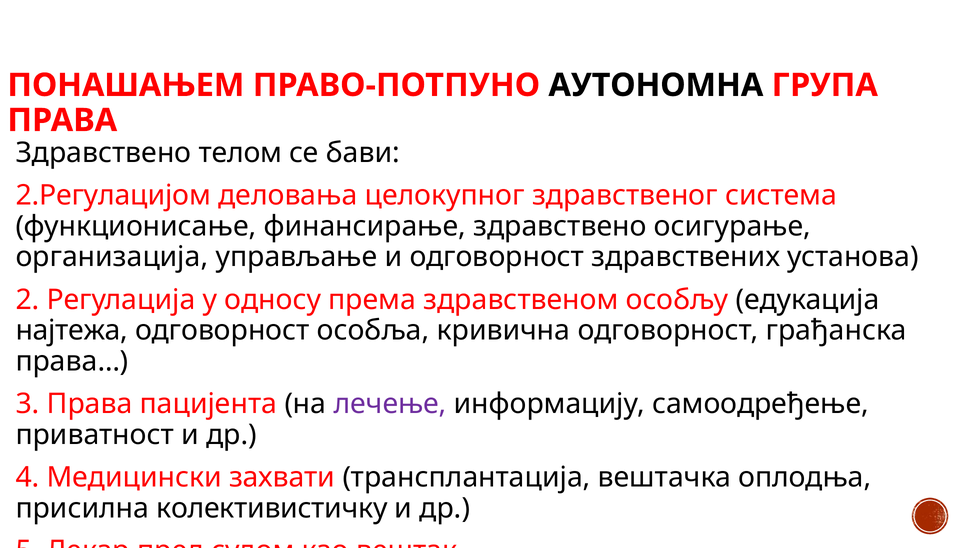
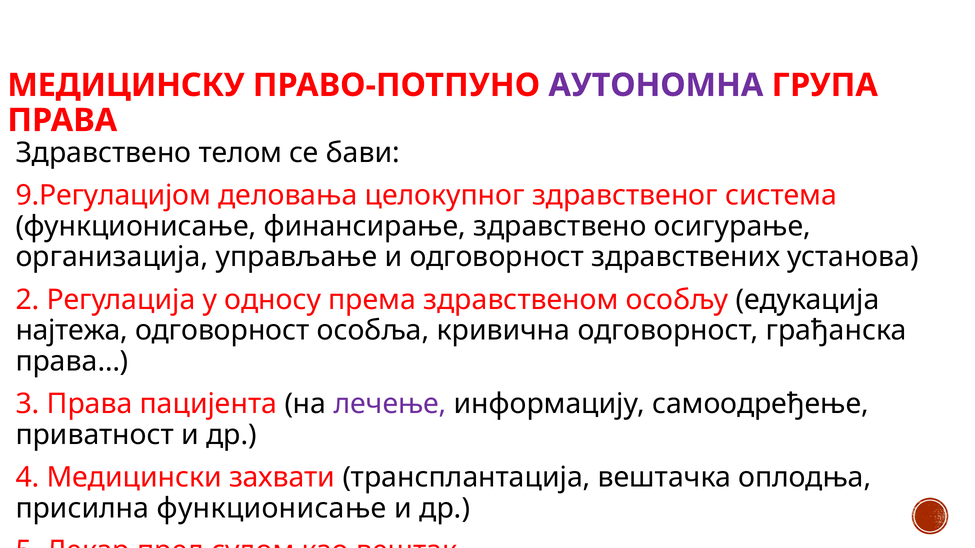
ПОНАШАЊЕМ: ПОНАШАЊЕМ -> МЕДИЦИНСКУ
АУТОНОМНА colour: black -> purple
2.Регулацијом: 2.Регулацијом -> 9.Регулацијом
присилна колективистичку: колективистичку -> функционисање
